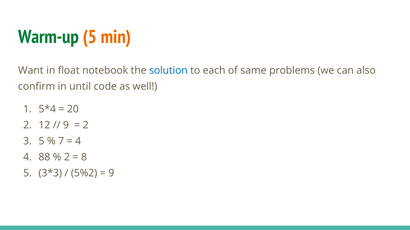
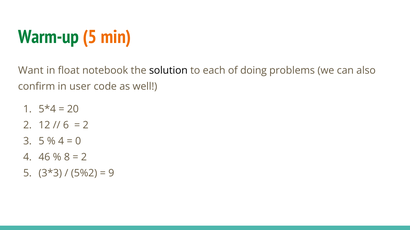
solution colour: blue -> black
same: same -> doing
until: until -> user
9 at (66, 125): 9 -> 6
7 at (61, 141): 7 -> 4
4 at (78, 141): 4 -> 0
88: 88 -> 46
2 at (67, 157): 2 -> 8
8 at (84, 157): 8 -> 2
